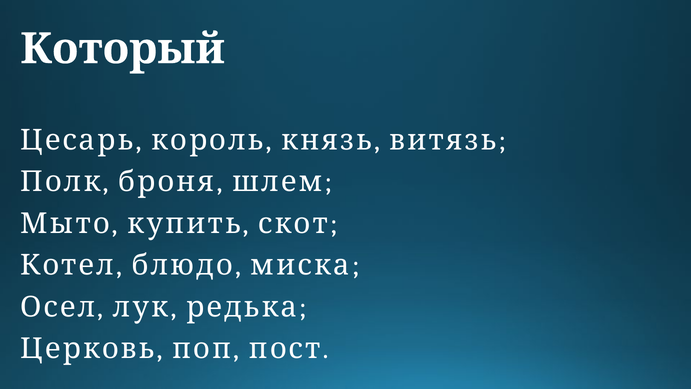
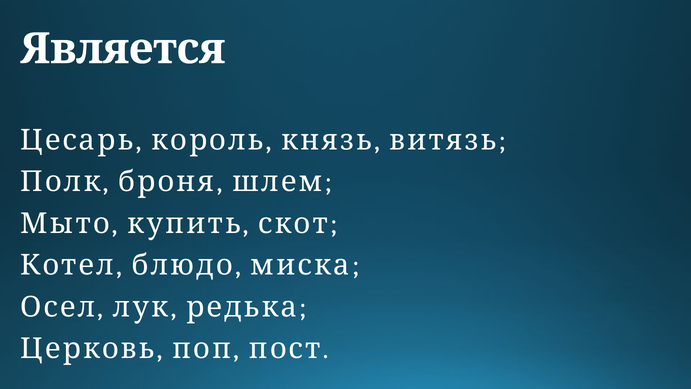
Который: Который -> Является
